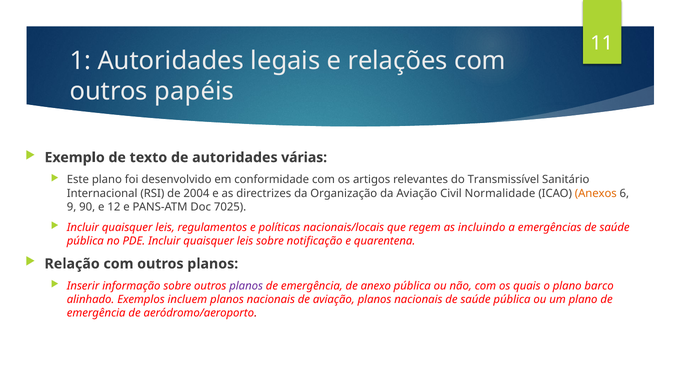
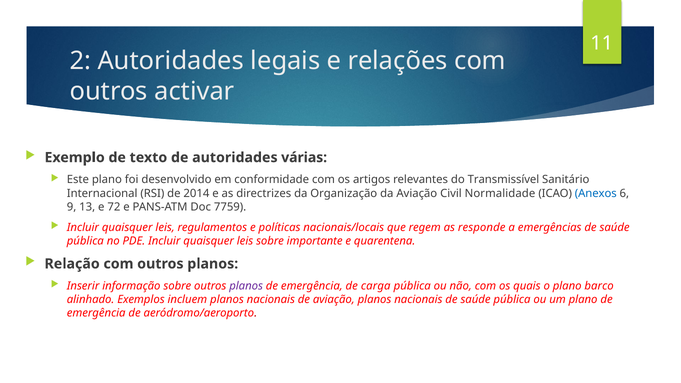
1: 1 -> 2
papéis: papéis -> activar
2004: 2004 -> 2014
Anexos colour: orange -> blue
90: 90 -> 13
12: 12 -> 72
7025: 7025 -> 7759
incluindo: incluindo -> responde
notificação: notificação -> importante
anexo: anexo -> carga
